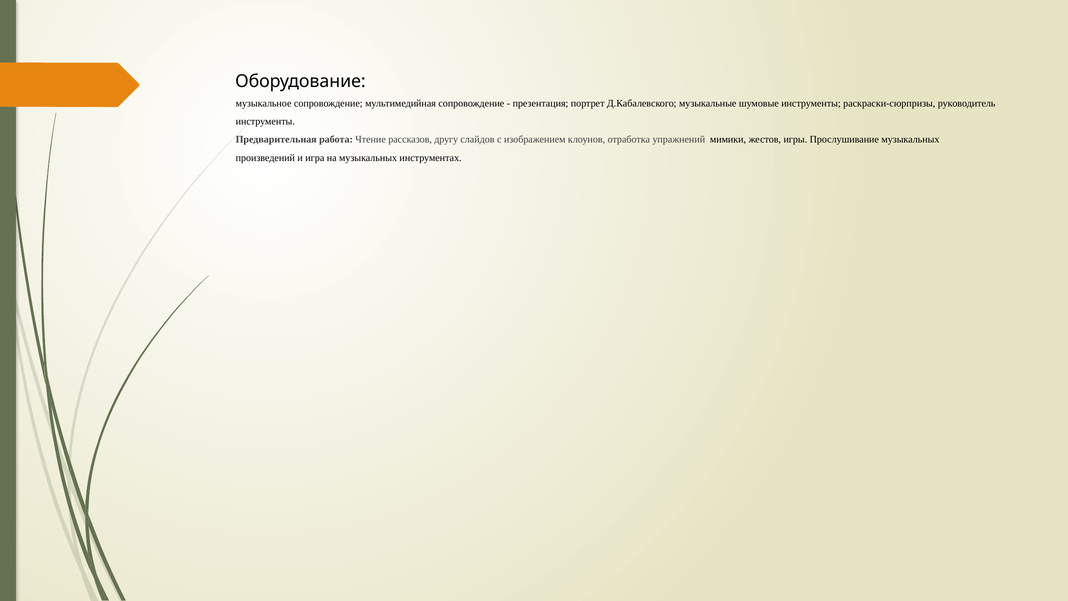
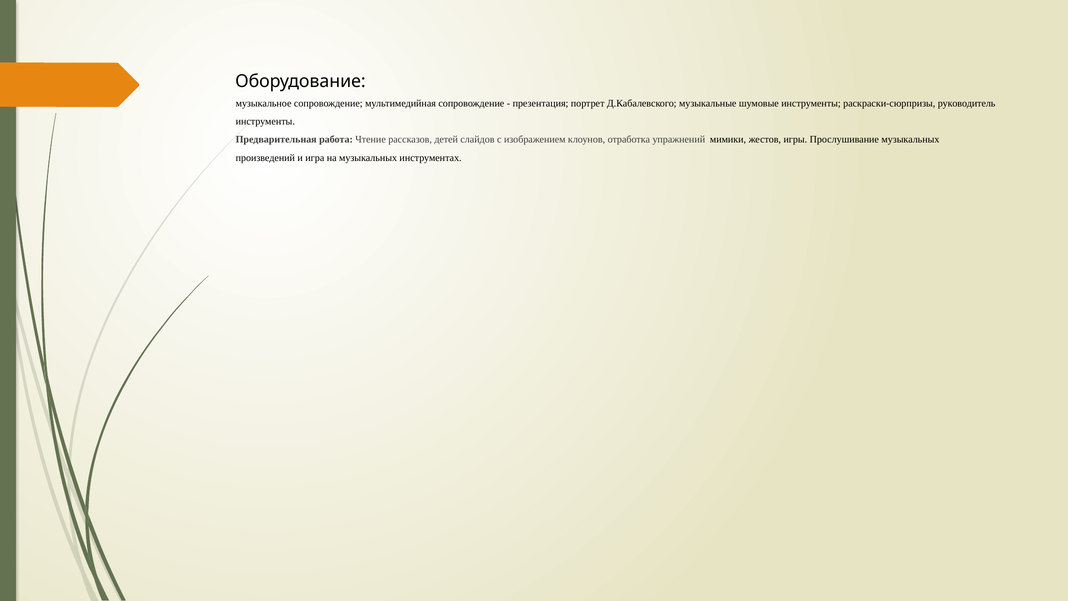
другу: другу -> детей
